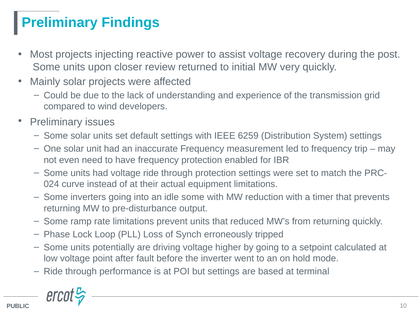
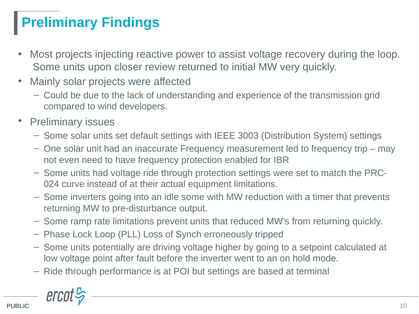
the post: post -> loop
6259: 6259 -> 3003
